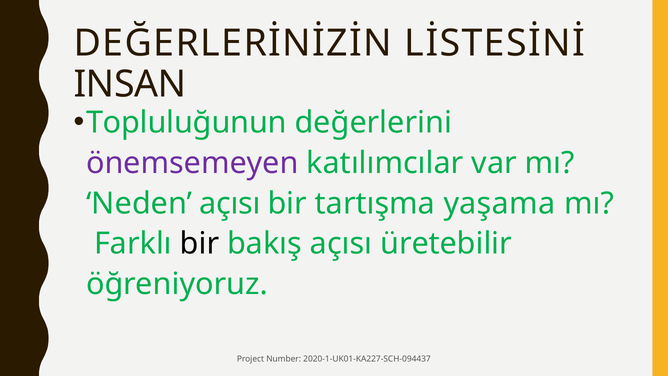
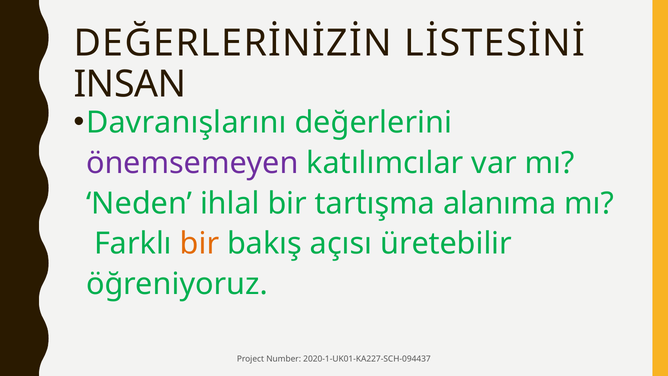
Topluluğunun: Topluluğunun -> Davranışlarını
Neden açısı: açısı -> ihlal
yaşama: yaşama -> alanıma
bir at (199, 244) colour: black -> orange
